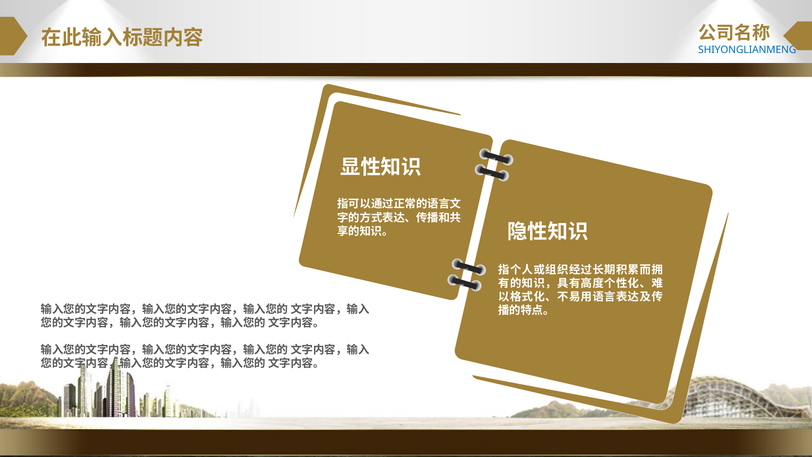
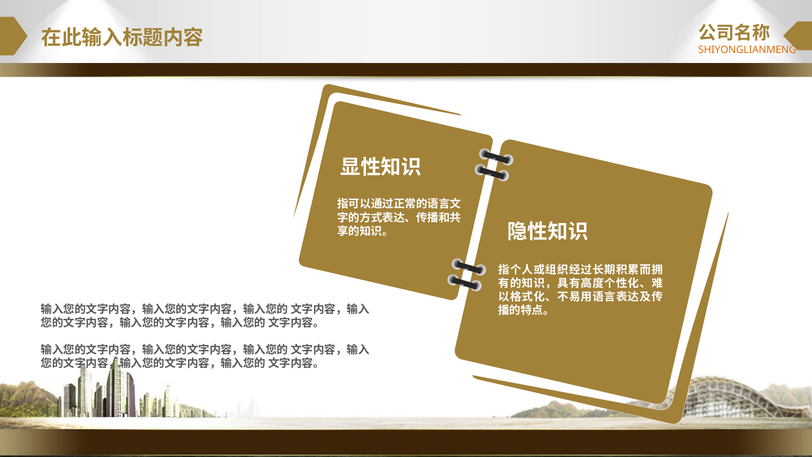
SHIYONGLIANMENG colour: blue -> orange
